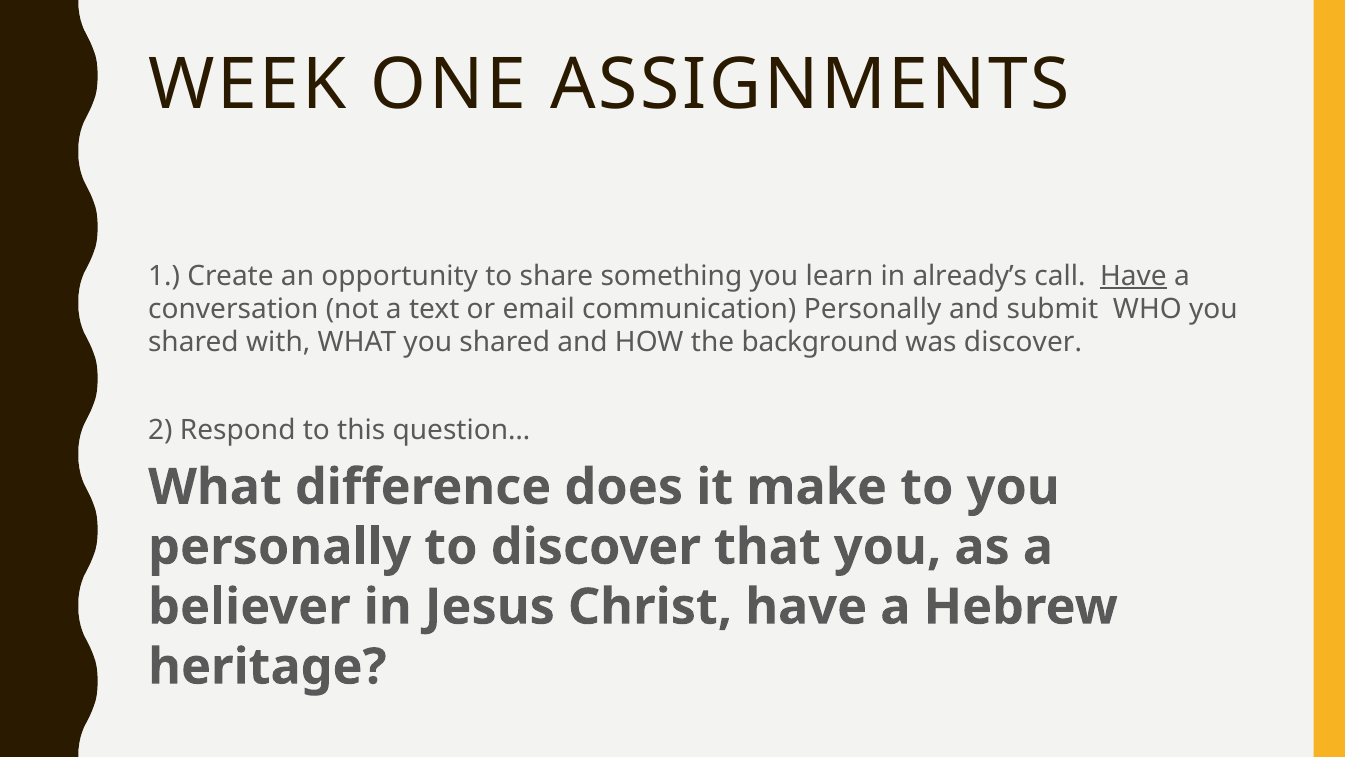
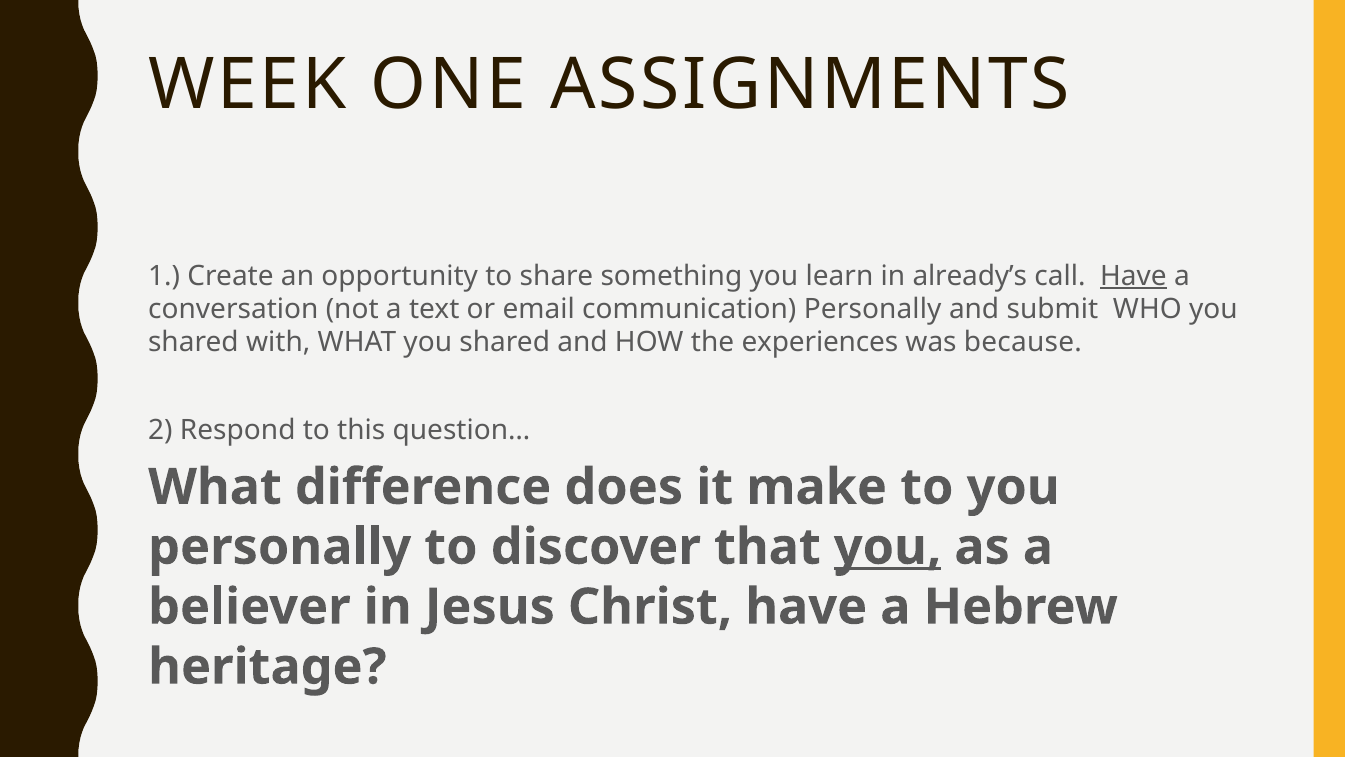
background: background -> experiences
was discover: discover -> because
you at (888, 547) underline: none -> present
